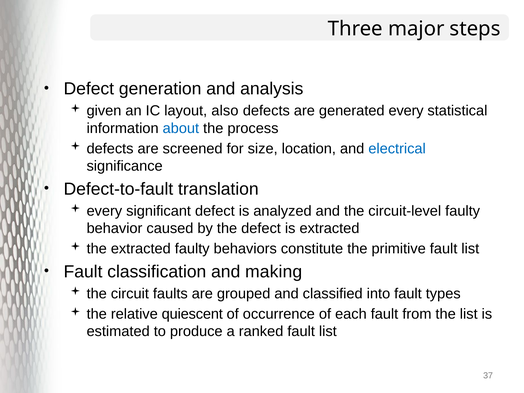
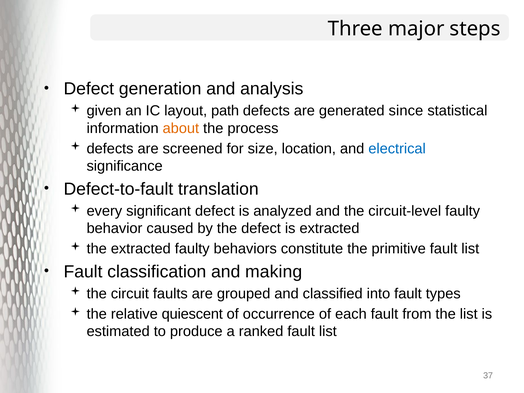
also: also -> path
generated every: every -> since
about colour: blue -> orange
